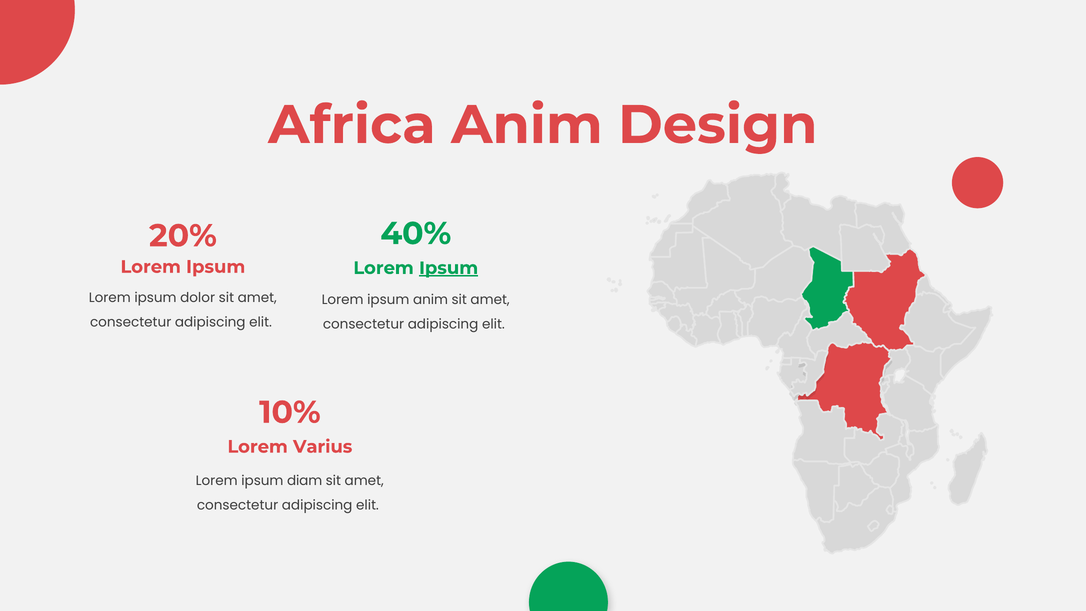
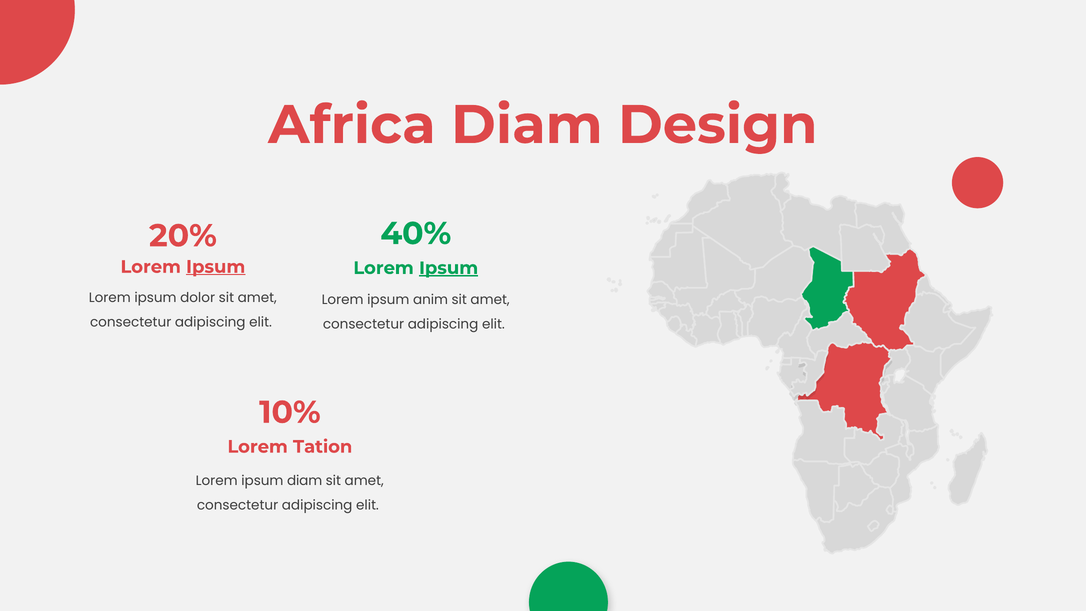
Africa Anim: Anim -> Diam
Ipsum at (216, 267) underline: none -> present
Varius: Varius -> Tation
